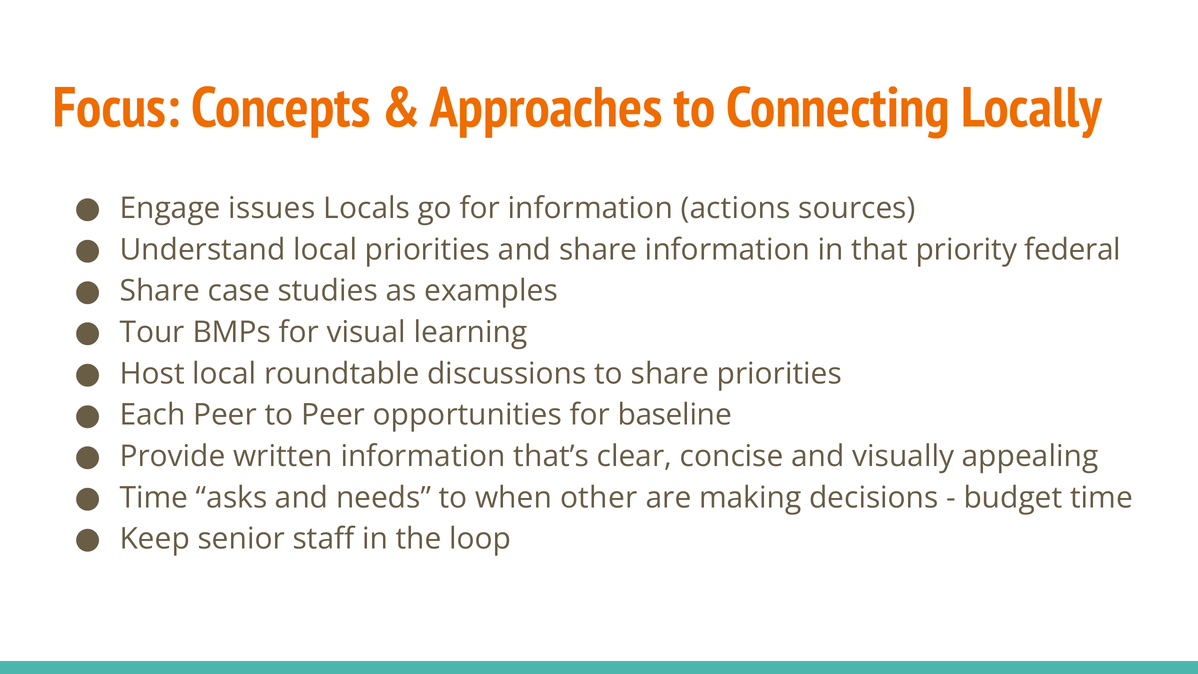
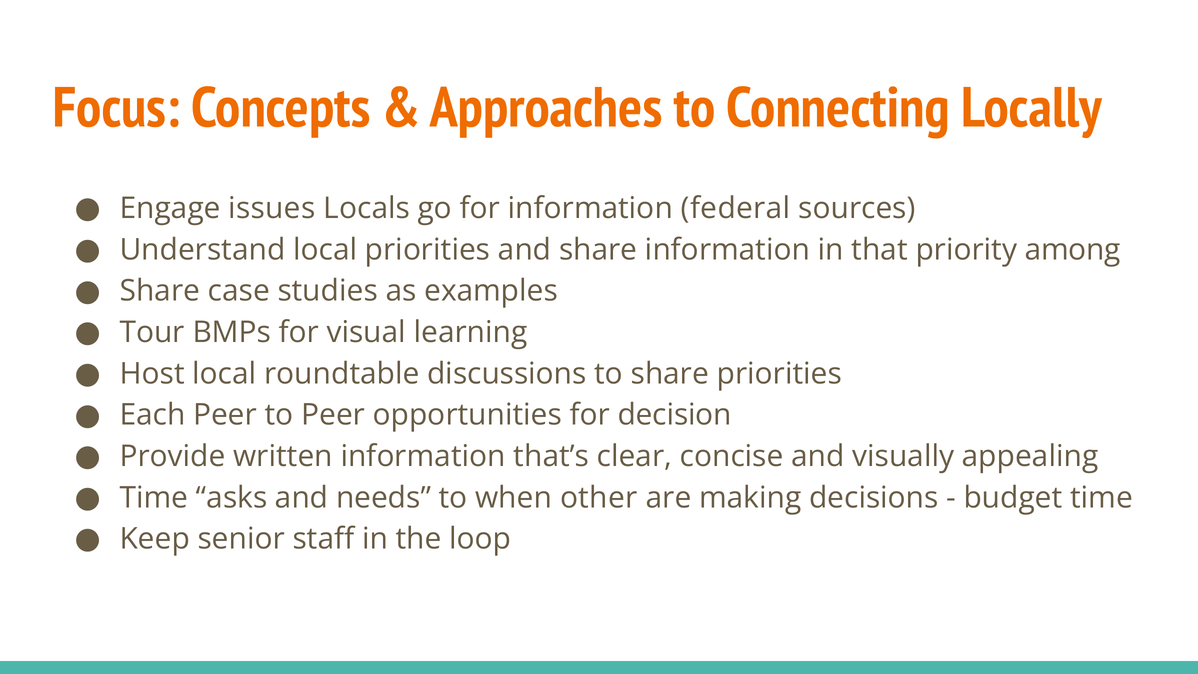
actions: actions -> federal
federal: federal -> among
baseline: baseline -> decision
